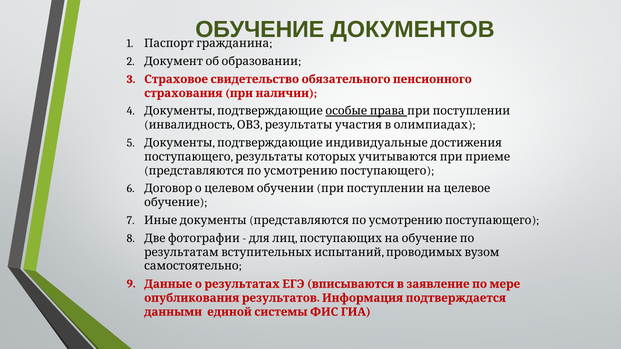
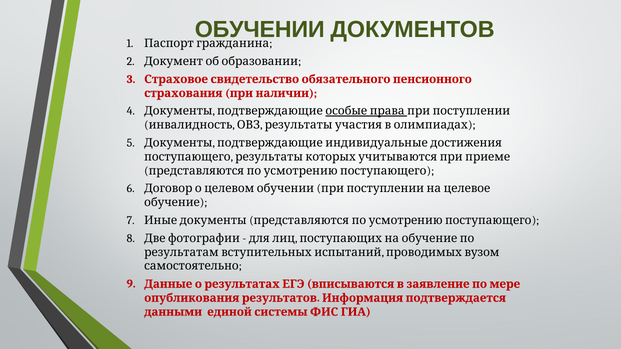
ОБУЧЕНИЕ at (260, 30): ОБУЧЕНИЕ -> ОБУЧЕНИИ
